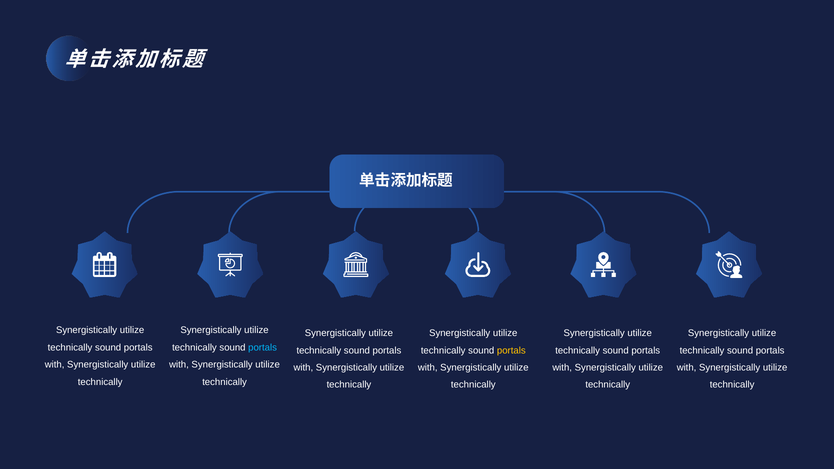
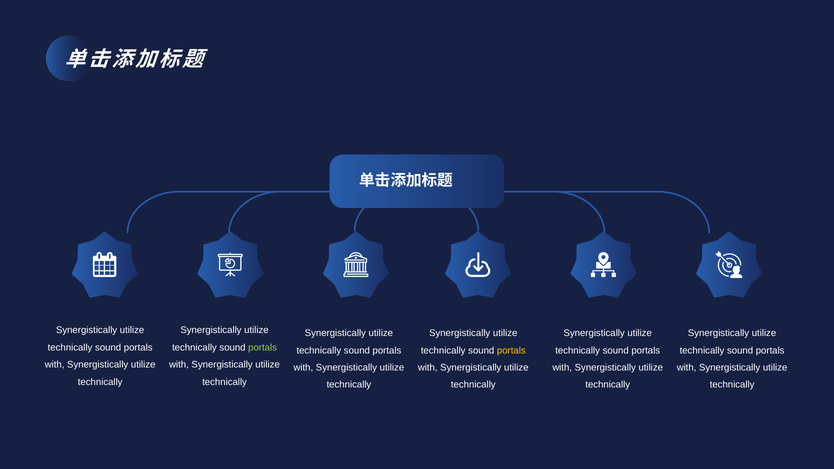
portals at (263, 348) colour: light blue -> light green
